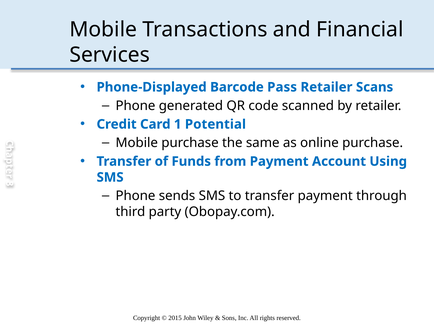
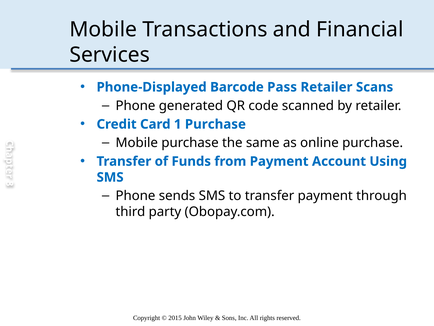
1 Potential: Potential -> Purchase
